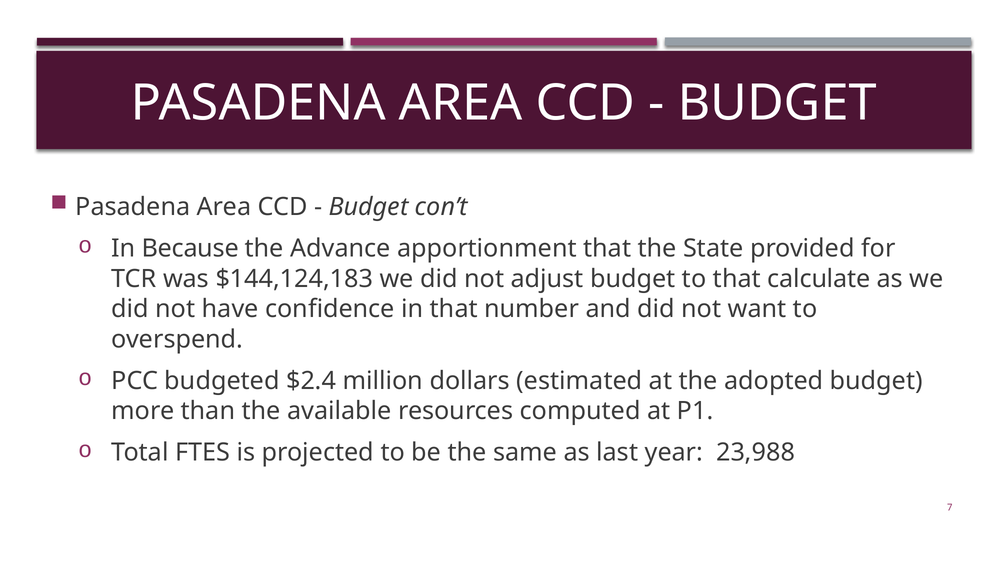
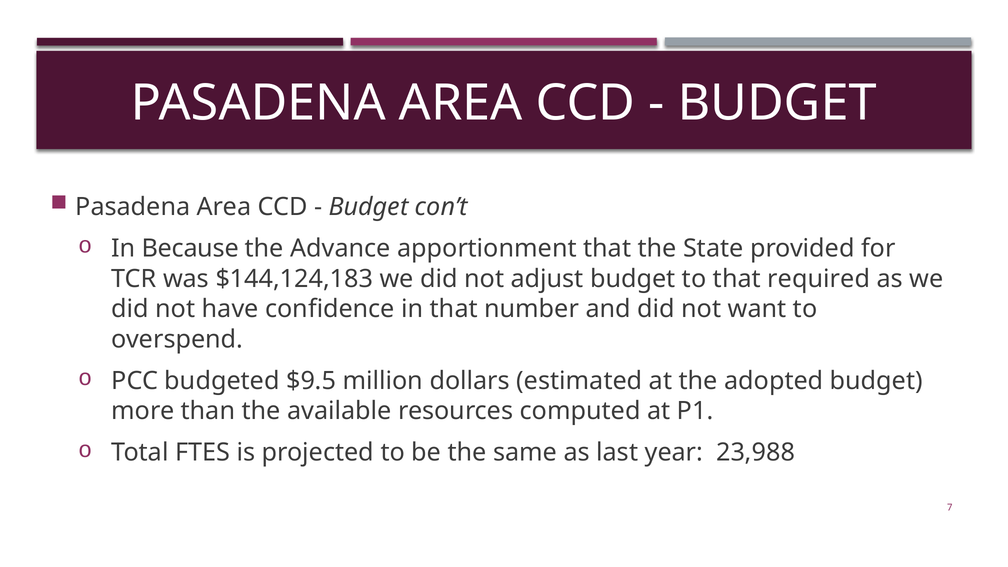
calculate: calculate -> required
$2.4: $2.4 -> $9.5
